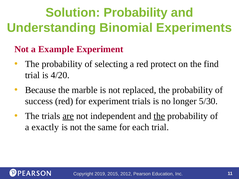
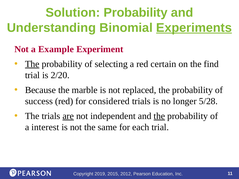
Experiments underline: none -> present
The at (32, 64) underline: none -> present
protect: protect -> certain
4/20: 4/20 -> 2/20
for experiment: experiment -> considered
5/30: 5/30 -> 5/28
exactly: exactly -> interest
